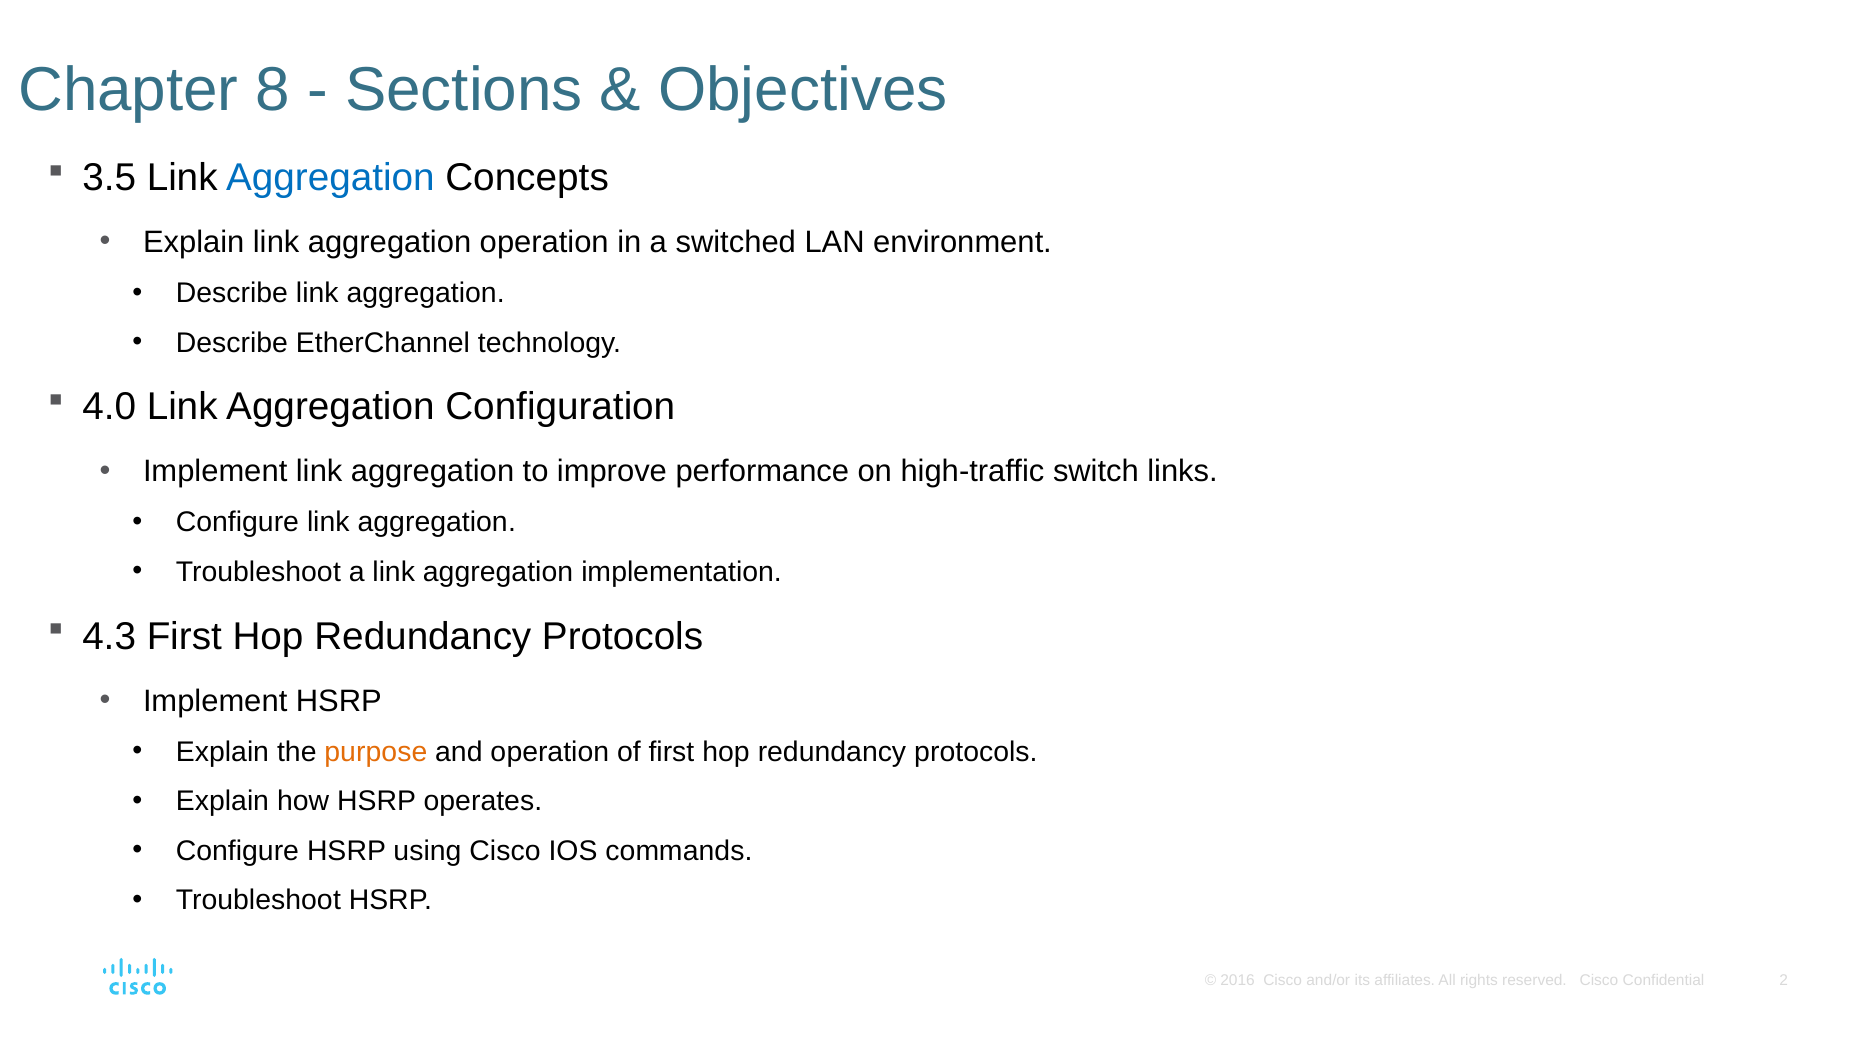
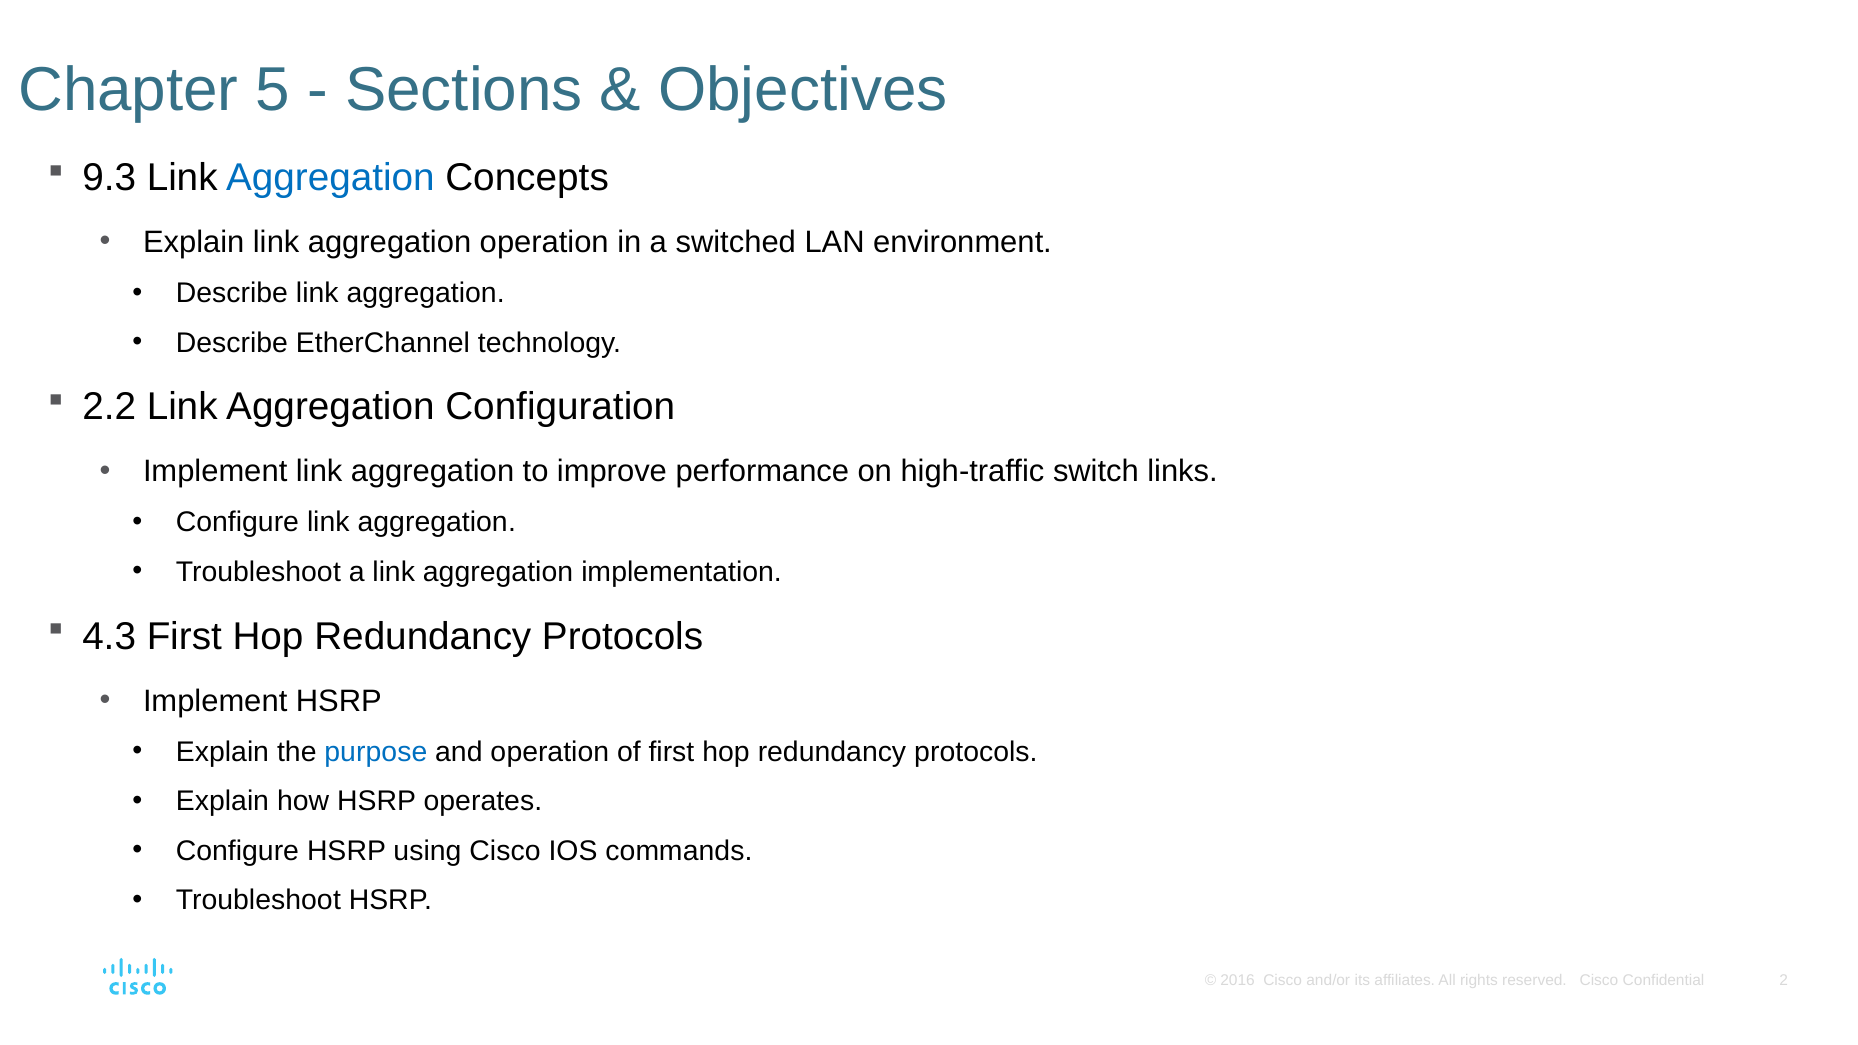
8: 8 -> 5
3.5: 3.5 -> 9.3
4.0: 4.0 -> 2.2
purpose colour: orange -> blue
